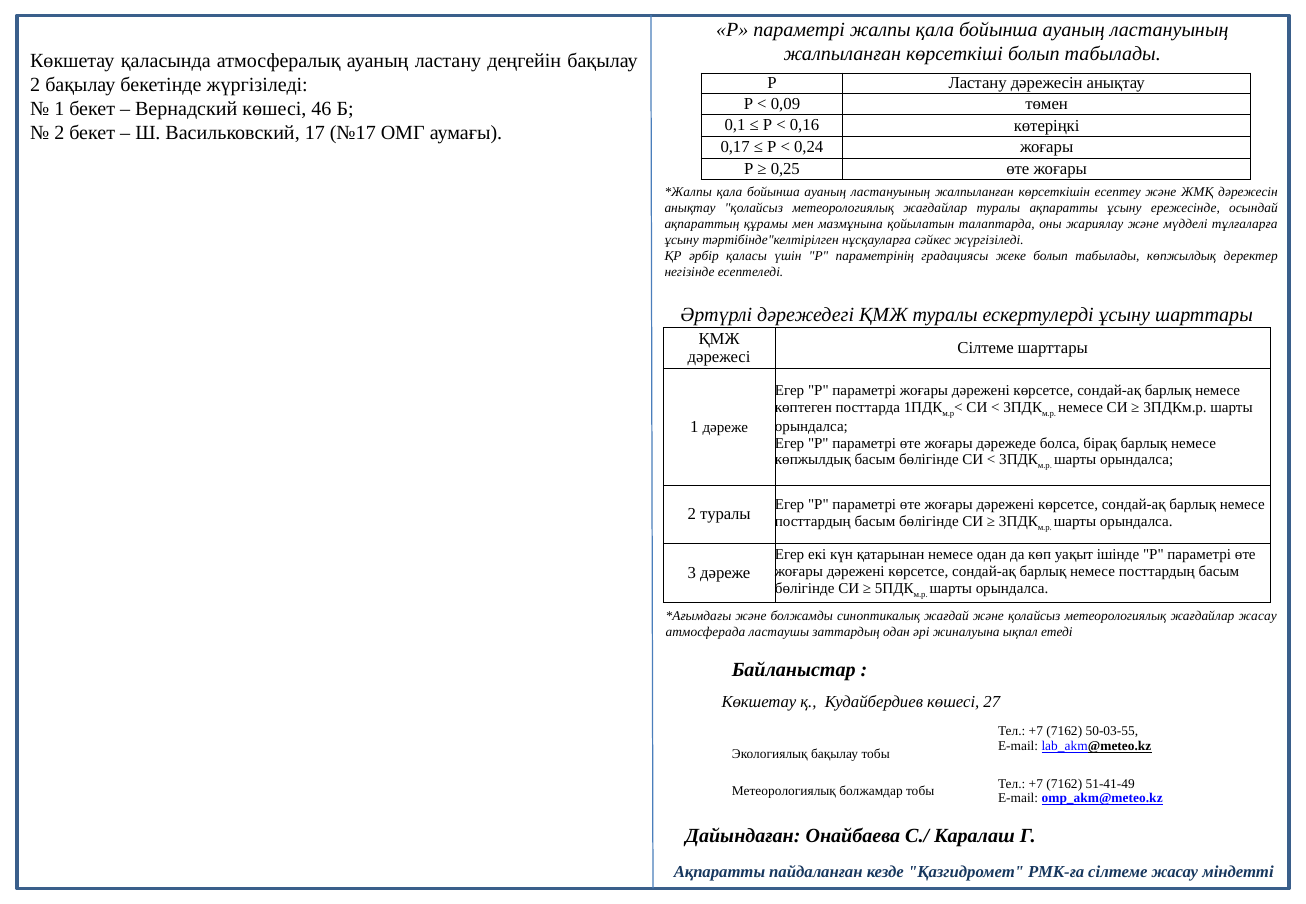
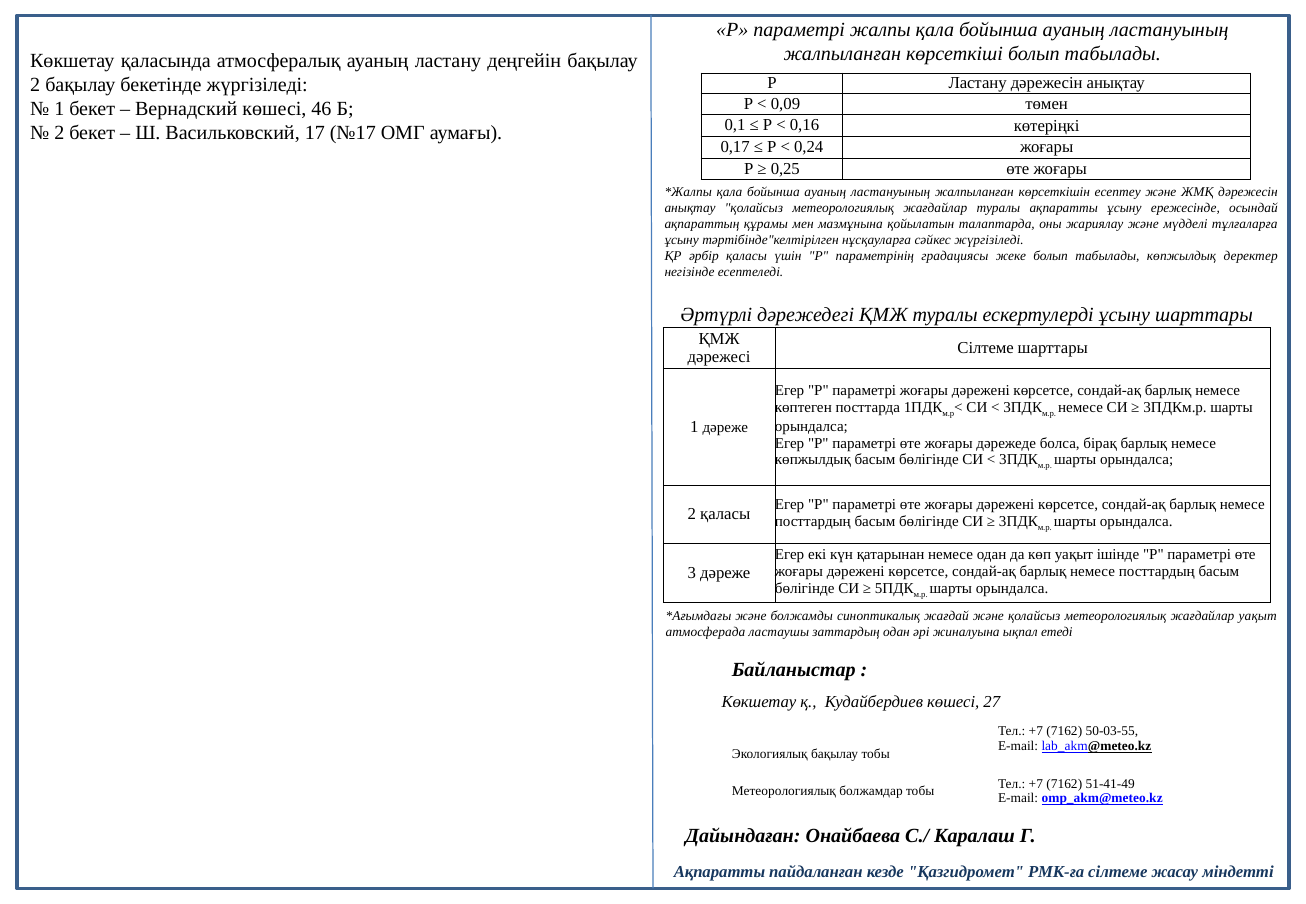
2 туралы: туралы -> қаласы
жағдайлар жасау: жасау -> уақыт
